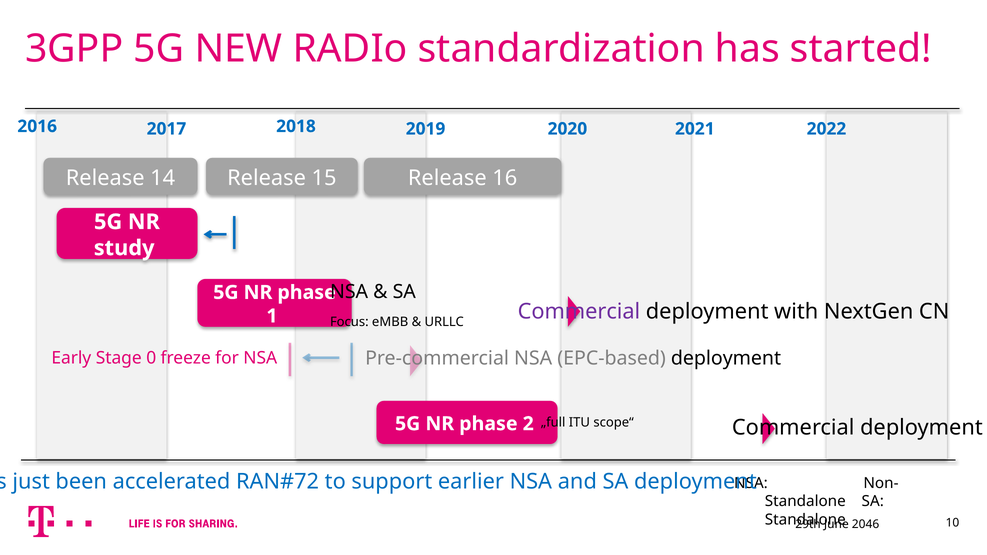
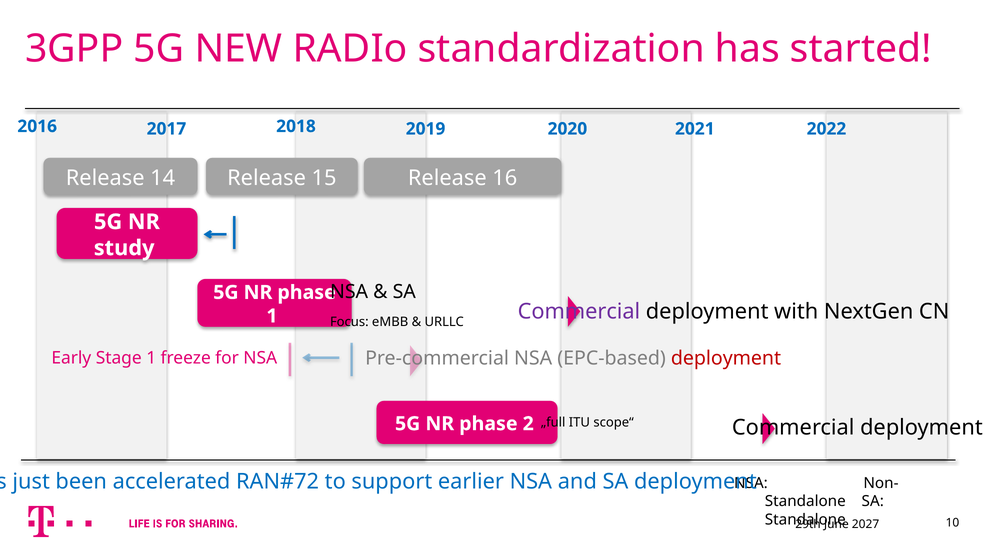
deployment at (726, 358) colour: black -> red
Stage 0: 0 -> 1
2046: 2046 -> 2027
